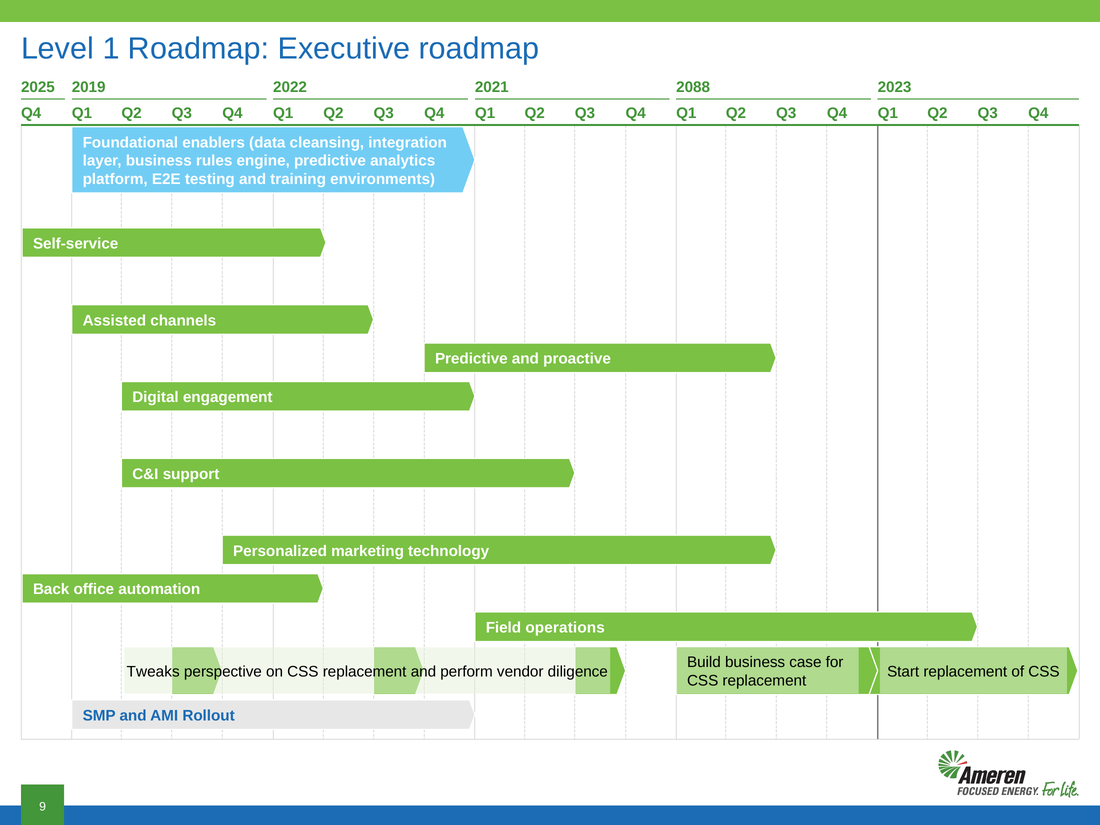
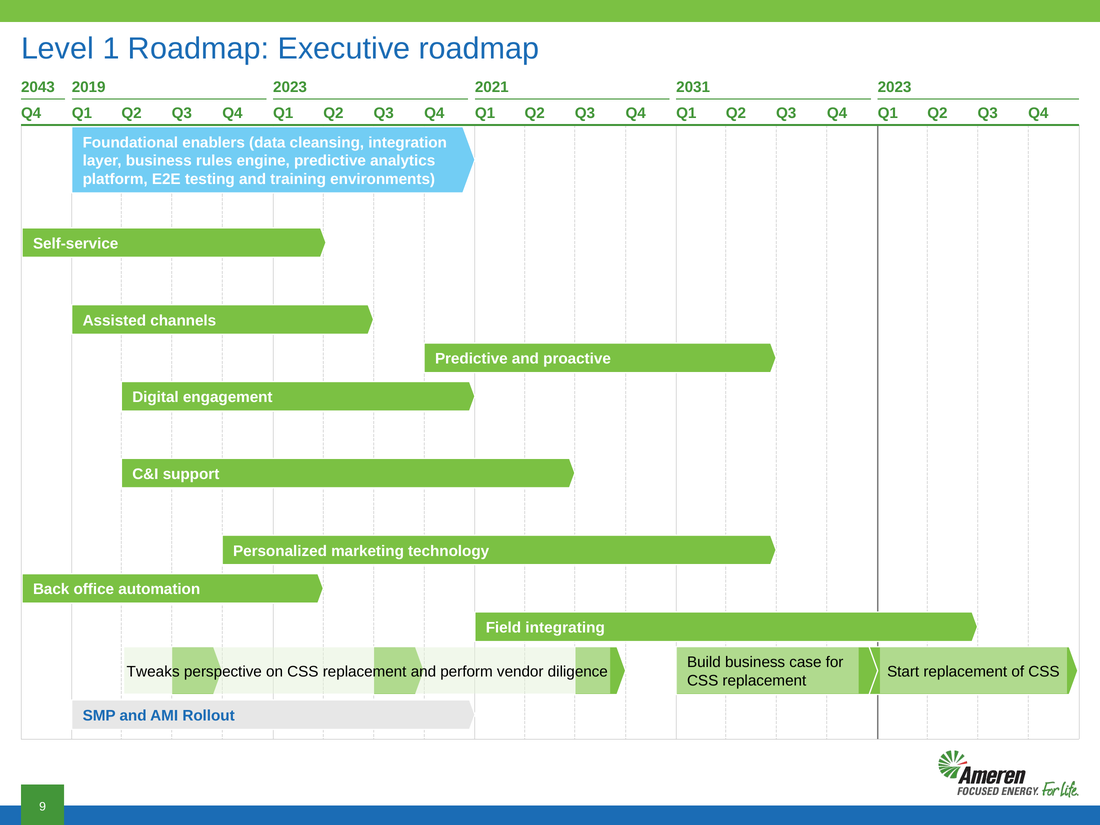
2025: 2025 -> 2043
2019 2022: 2022 -> 2023
2088: 2088 -> 2031
operations: operations -> integrating
